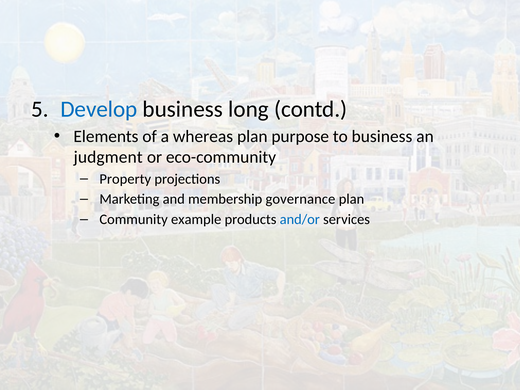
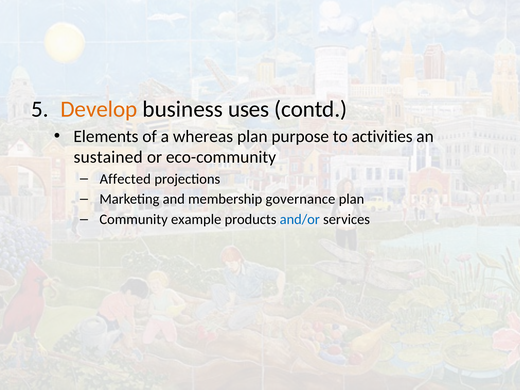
Develop colour: blue -> orange
long: long -> uses
to business: business -> activities
judgment: judgment -> sustained
Property: Property -> Affected
